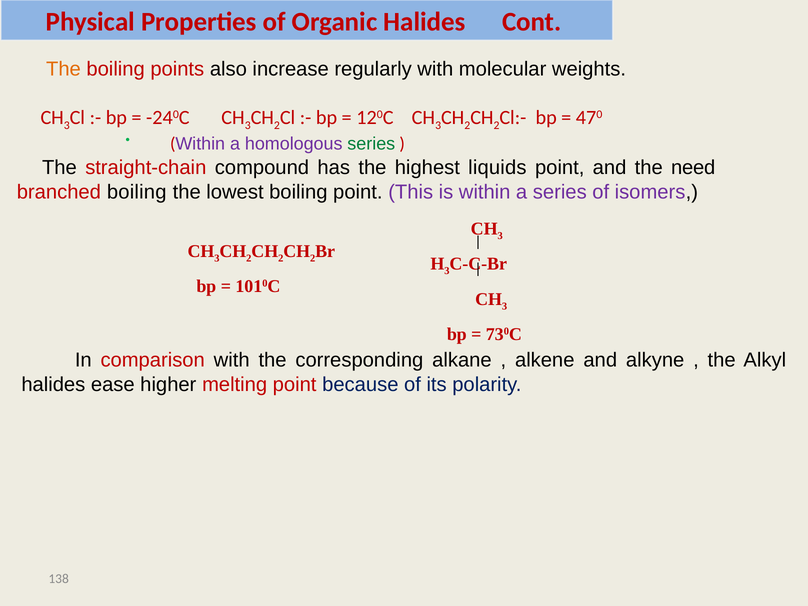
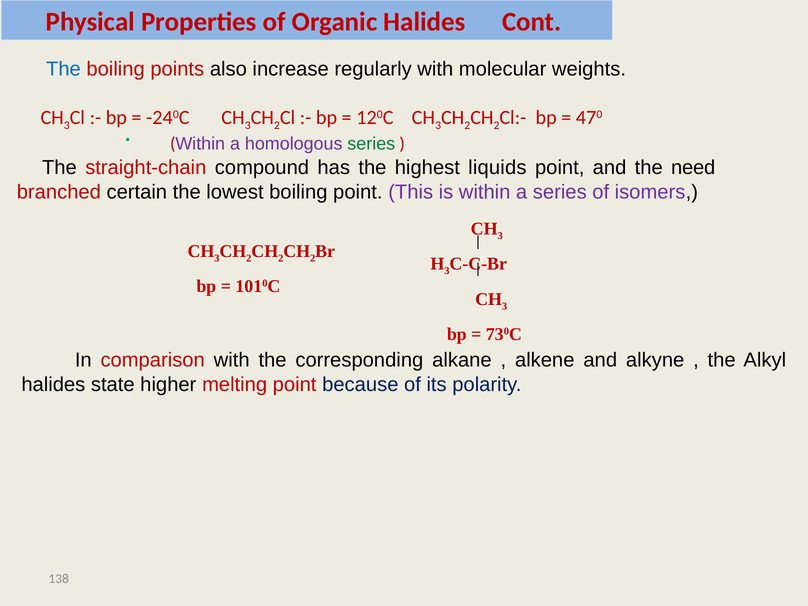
The at (63, 69) colour: orange -> blue
branched boiling: boiling -> certain
ease: ease -> state
